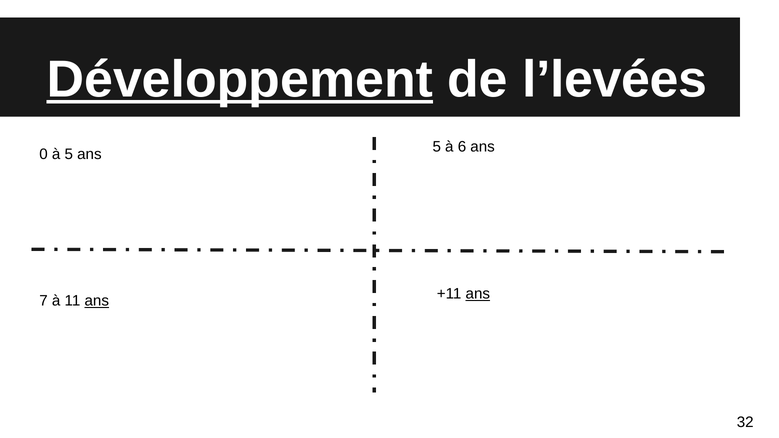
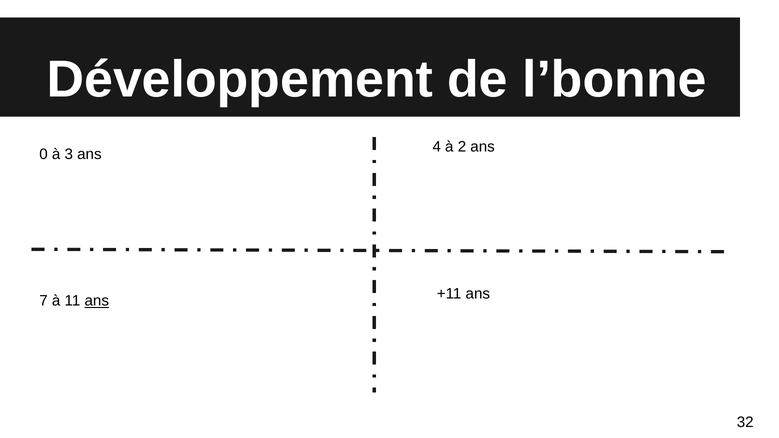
Développement underline: present -> none
l’levées: l’levées -> l’bonne
à 5: 5 -> 3
ans 5: 5 -> 4
6: 6 -> 2
ans at (478, 294) underline: present -> none
